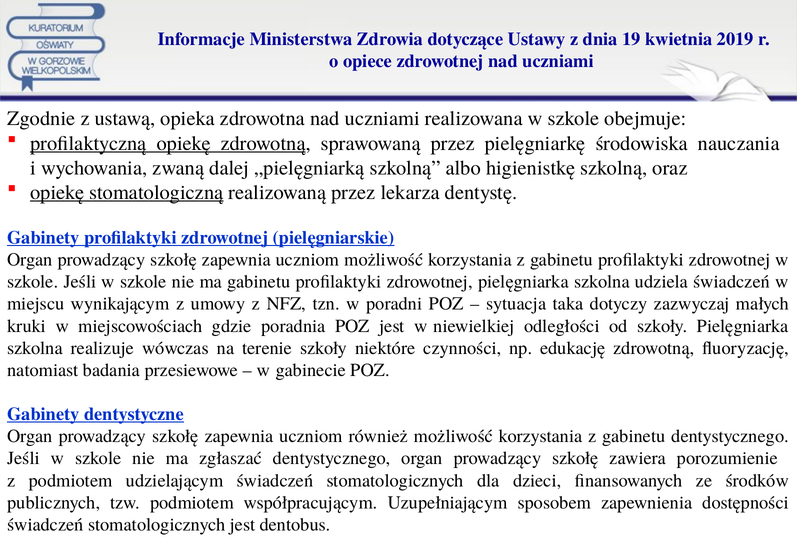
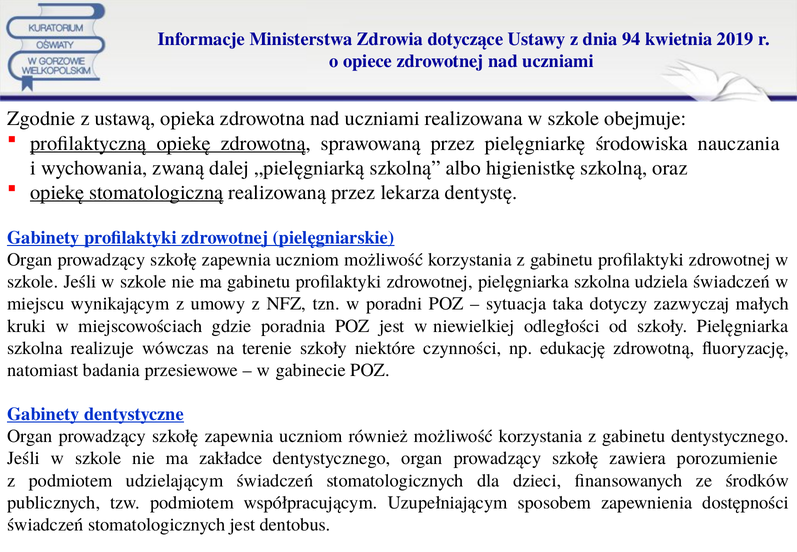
19: 19 -> 94
zgłaszać: zgłaszać -> zakładce
